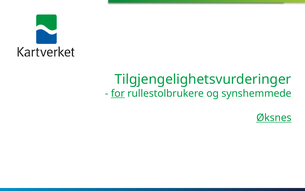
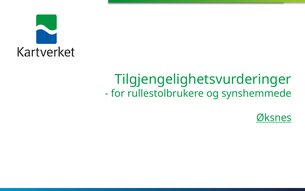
for underline: present -> none
